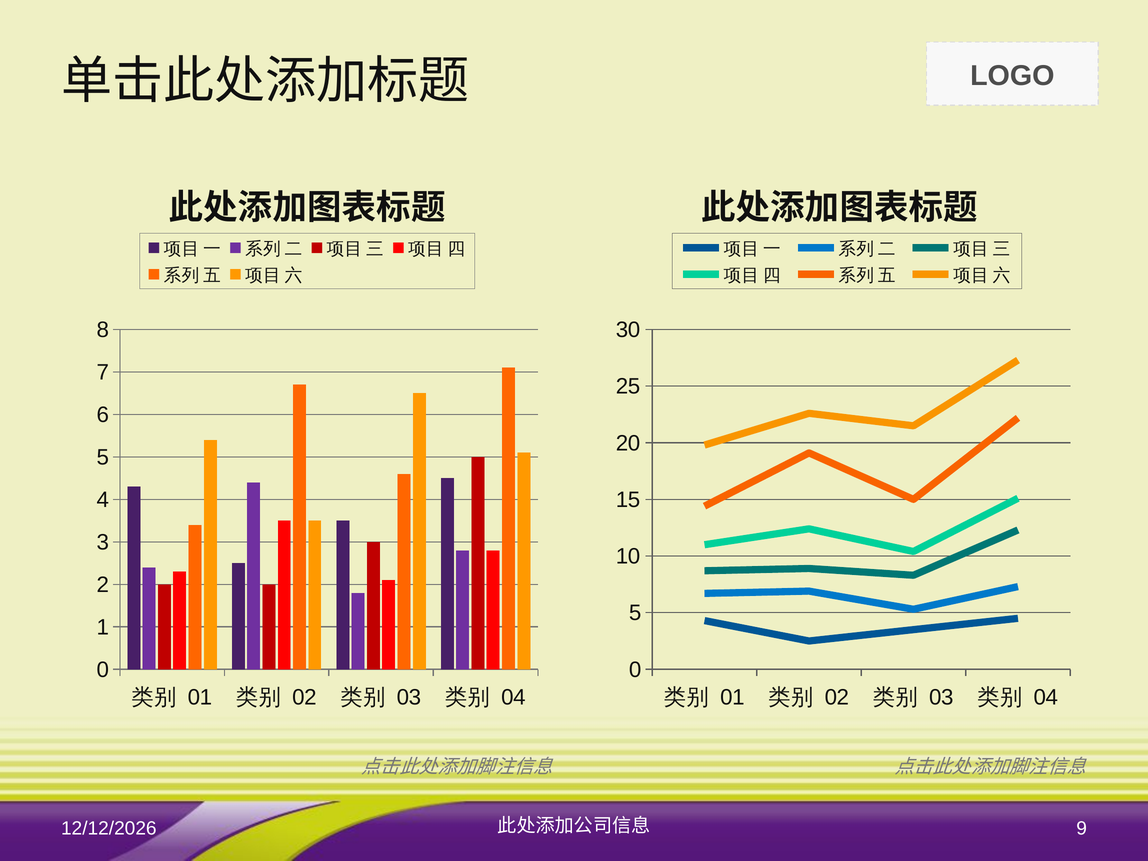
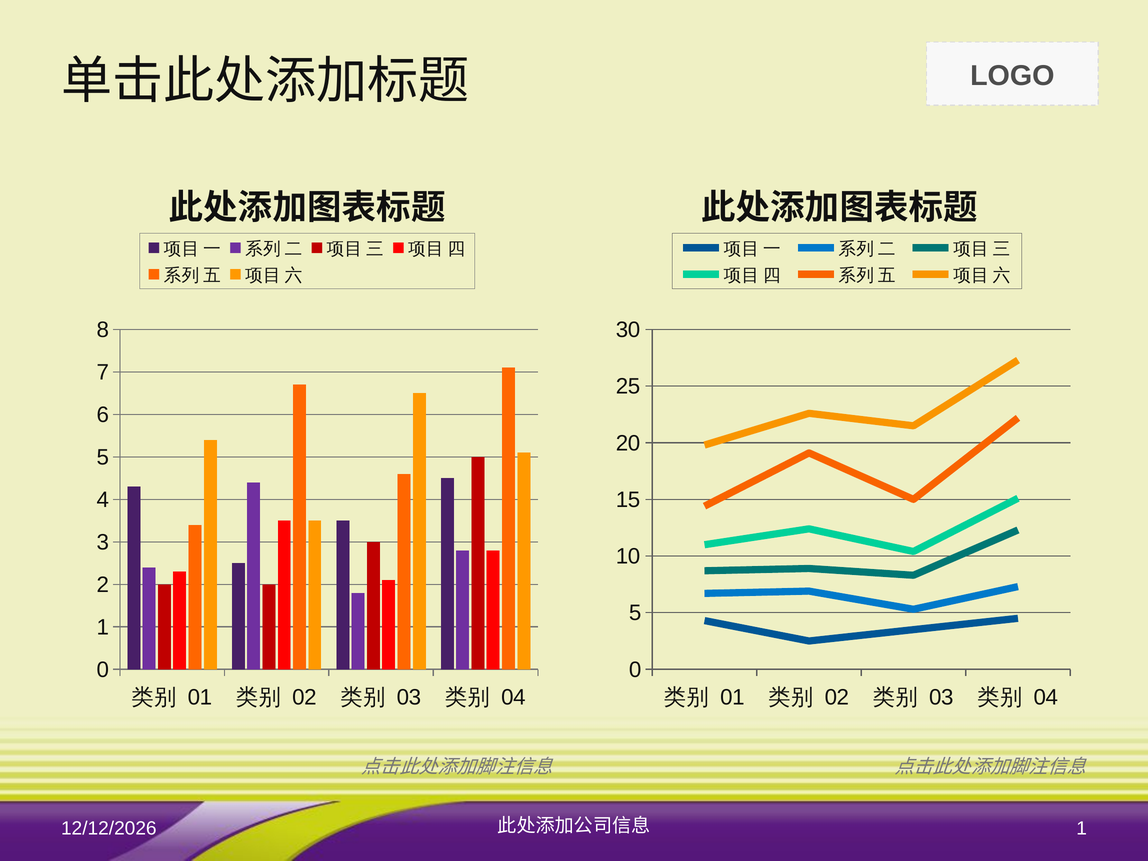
9 at (1082, 828): 9 -> 1
